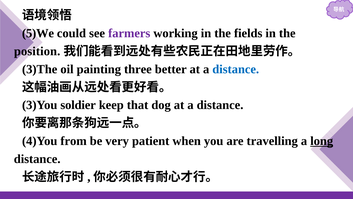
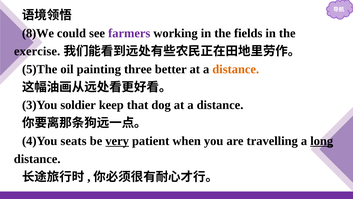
5)We: 5)We -> 8)We
position: position -> exercise
3)The: 3)The -> 5)The
distance at (236, 69) colour: blue -> orange
from: from -> seats
very underline: none -> present
